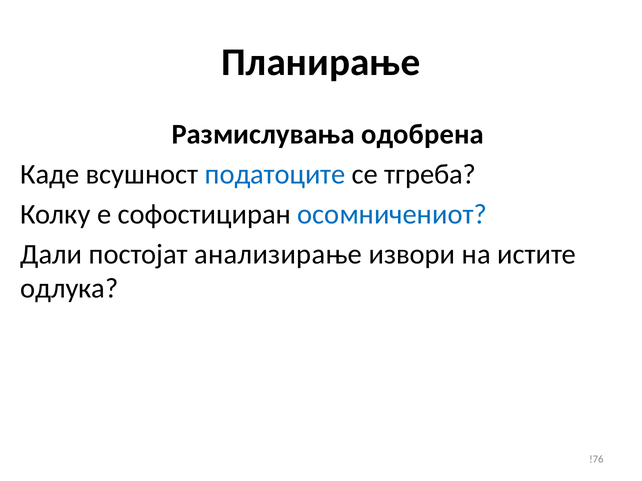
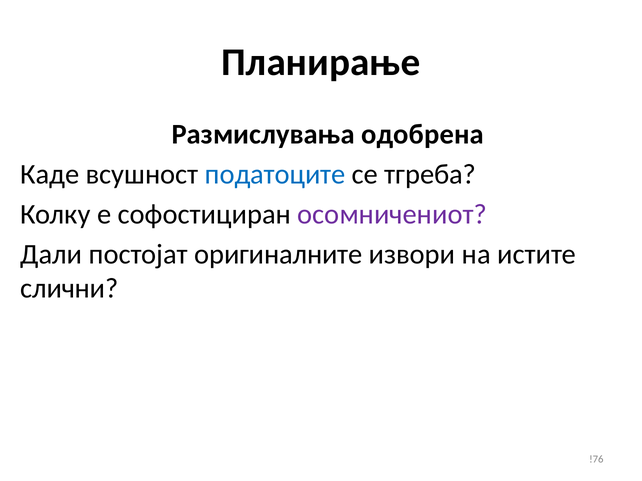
осомничениот colour: blue -> purple
анализирање: анализирање -> оригиналните
одлука: одлука -> слични
